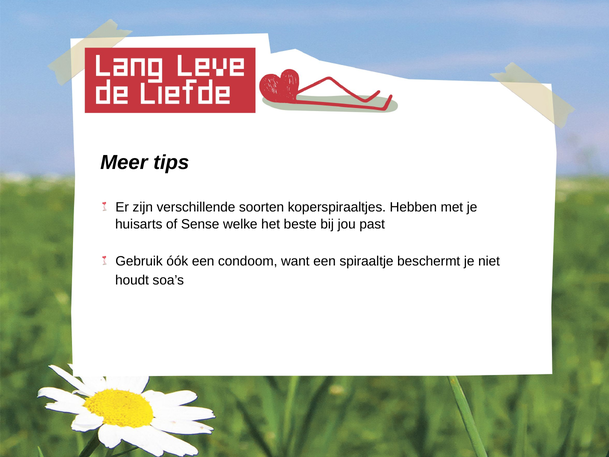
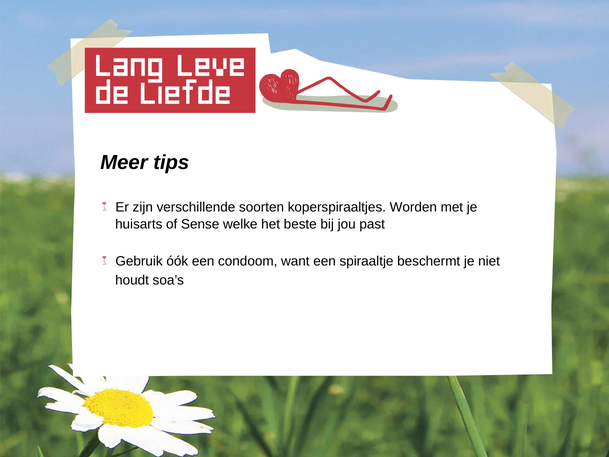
Hebben: Hebben -> Worden
